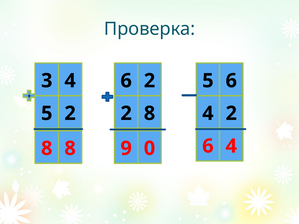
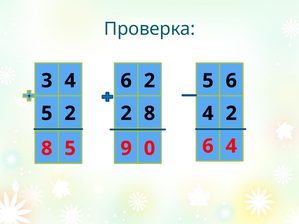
8 8: 8 -> 5
